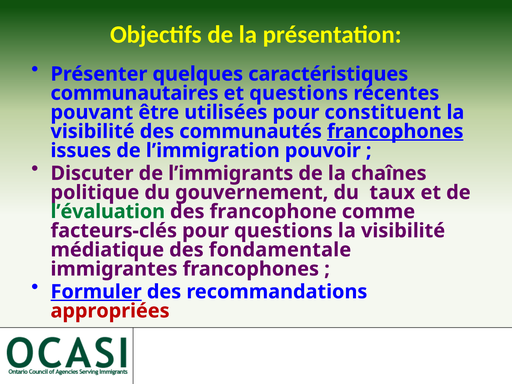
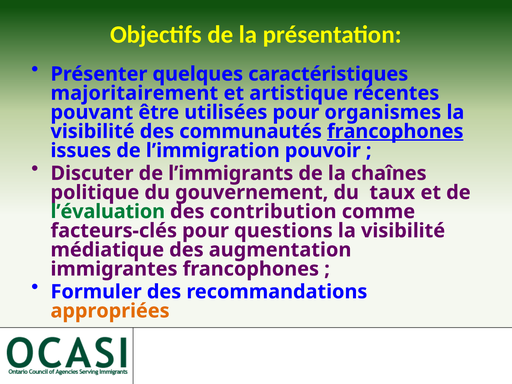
communautaires: communautaires -> majoritairement
et questions: questions -> artistique
constituent: constituent -> organismes
francophone: francophone -> contribution
fondamentale: fondamentale -> augmentation
Formuler underline: present -> none
appropriées colour: red -> orange
